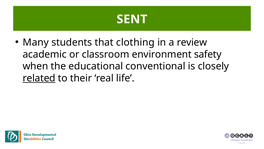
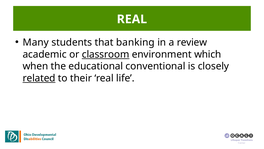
SENT at (132, 19): SENT -> REAL
clothing: clothing -> banking
classroom underline: none -> present
safety: safety -> which
